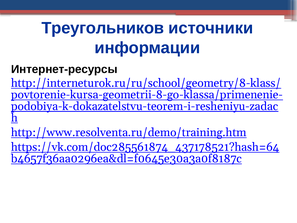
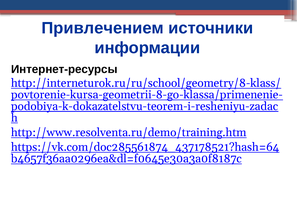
Треугольников: Треугольников -> Привлечением
